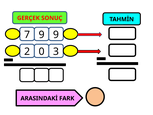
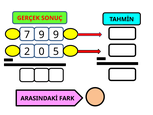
3: 3 -> 5
